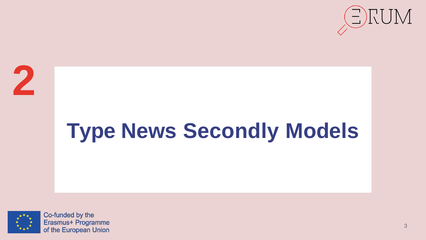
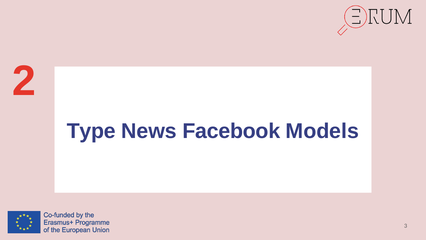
Secondly: Secondly -> Facebook
